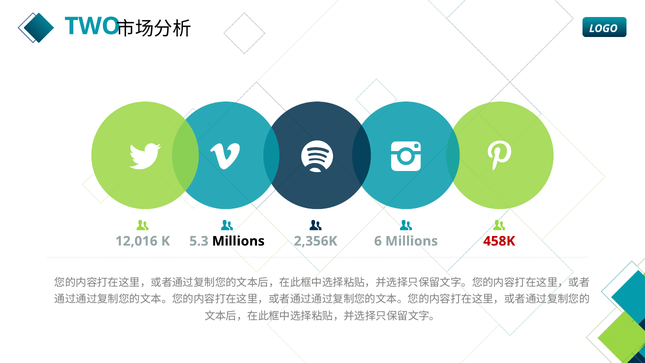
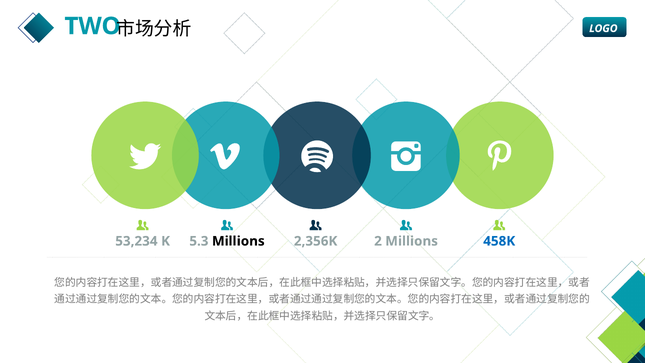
12,016: 12,016 -> 53,234
6: 6 -> 2
458K colour: red -> blue
